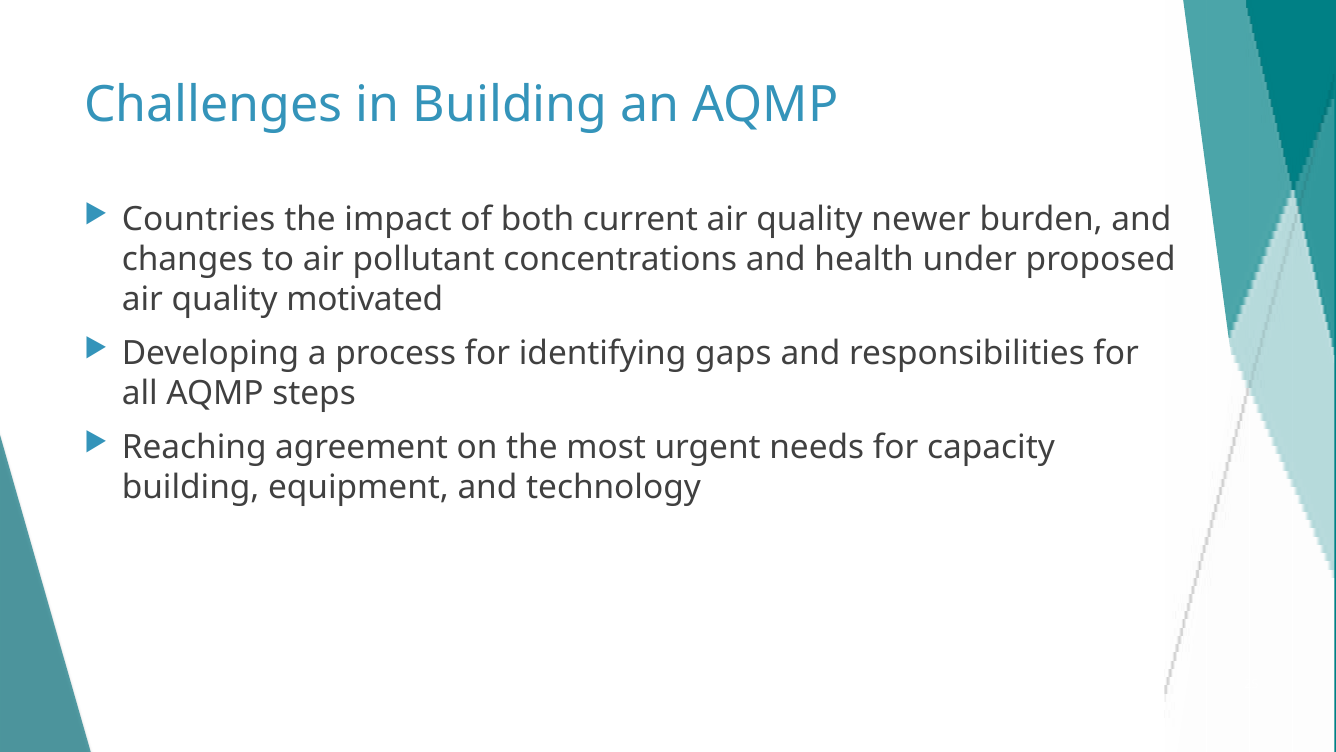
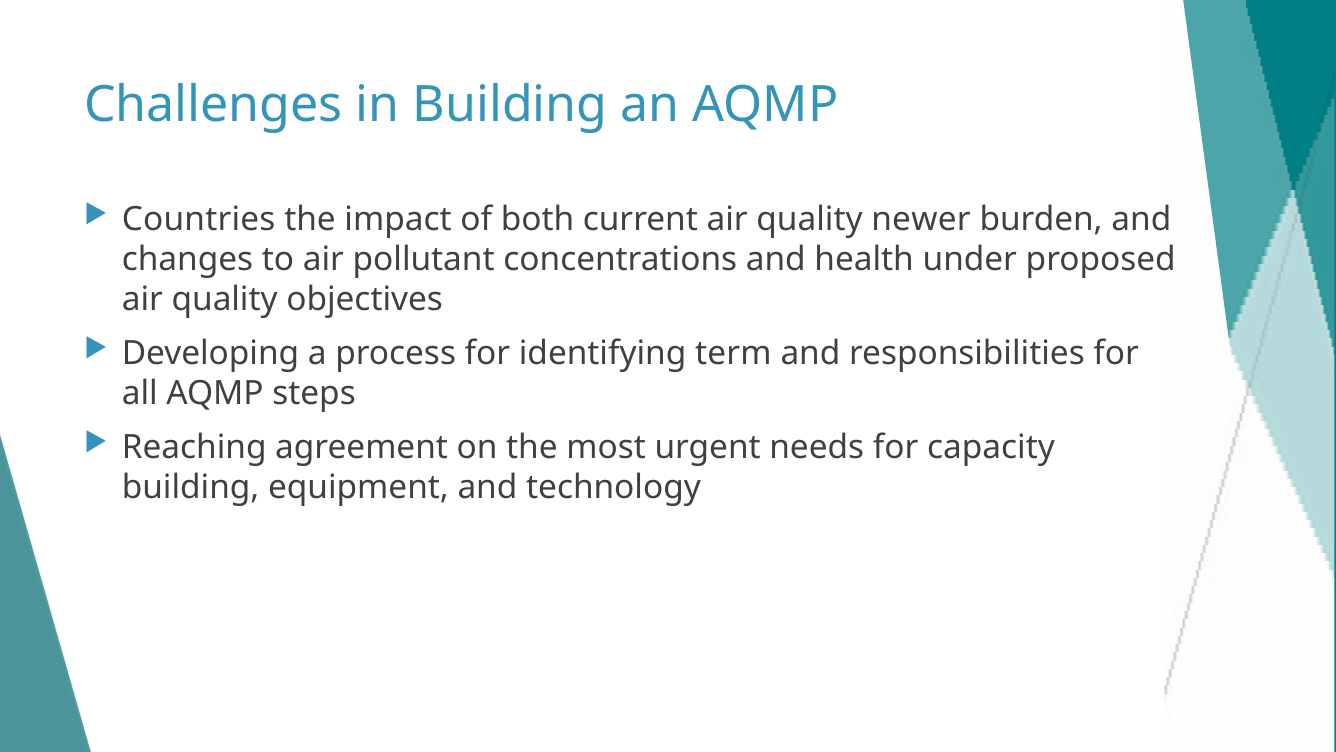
motivated: motivated -> objectives
gaps: gaps -> term
